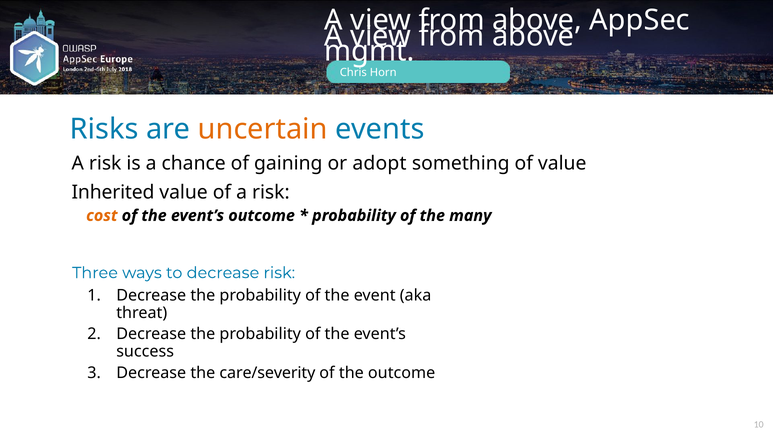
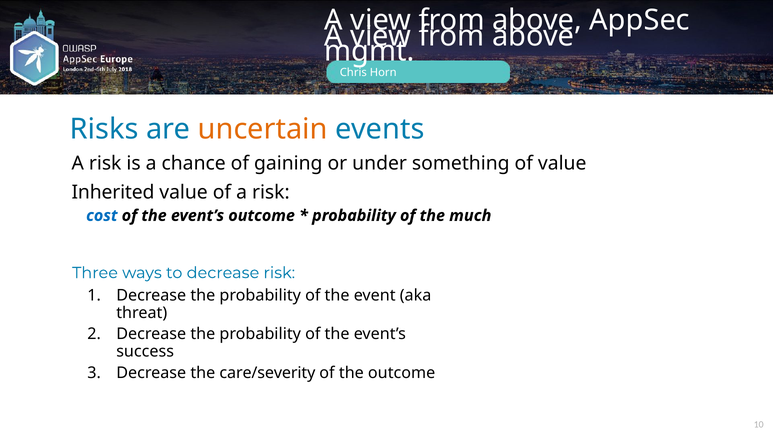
adopt: adopt -> under
cost colour: orange -> blue
many: many -> much
